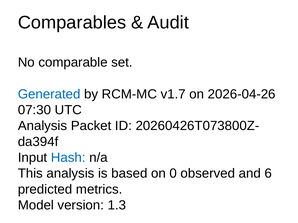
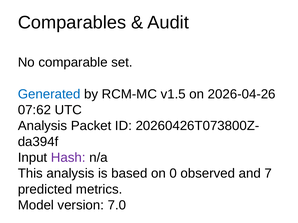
v1.7: v1.7 -> v1.5
07:30: 07:30 -> 07:62
Hash colour: blue -> purple
6: 6 -> 7
1.3: 1.3 -> 7.0
